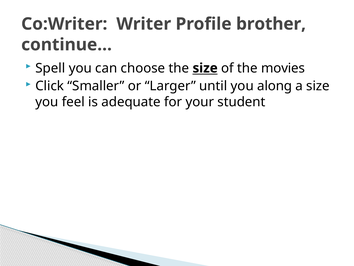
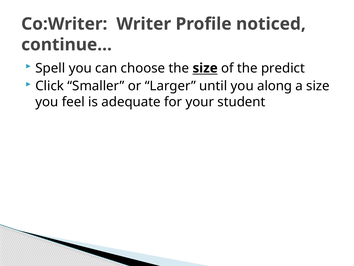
brother: brother -> noticed
movies: movies -> predict
